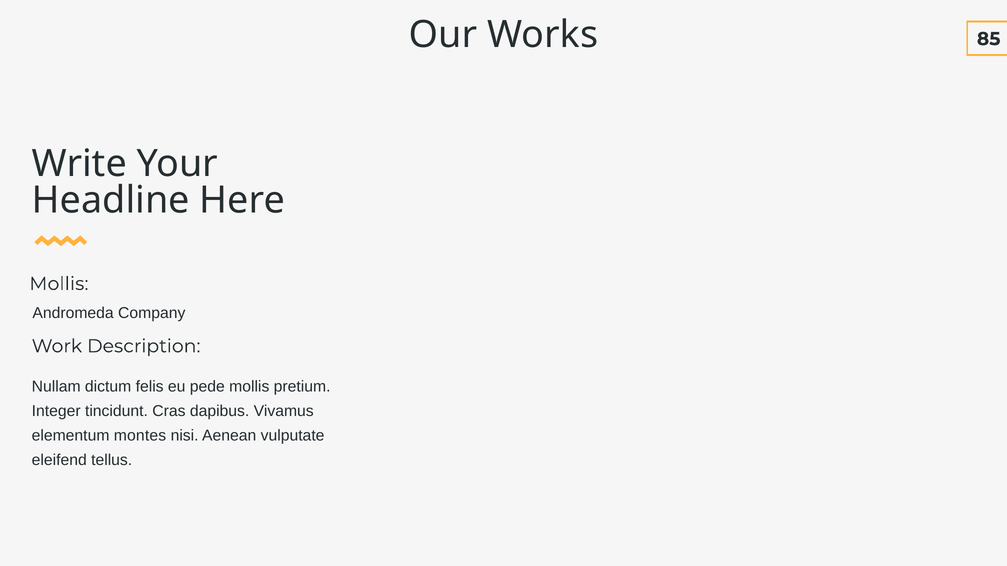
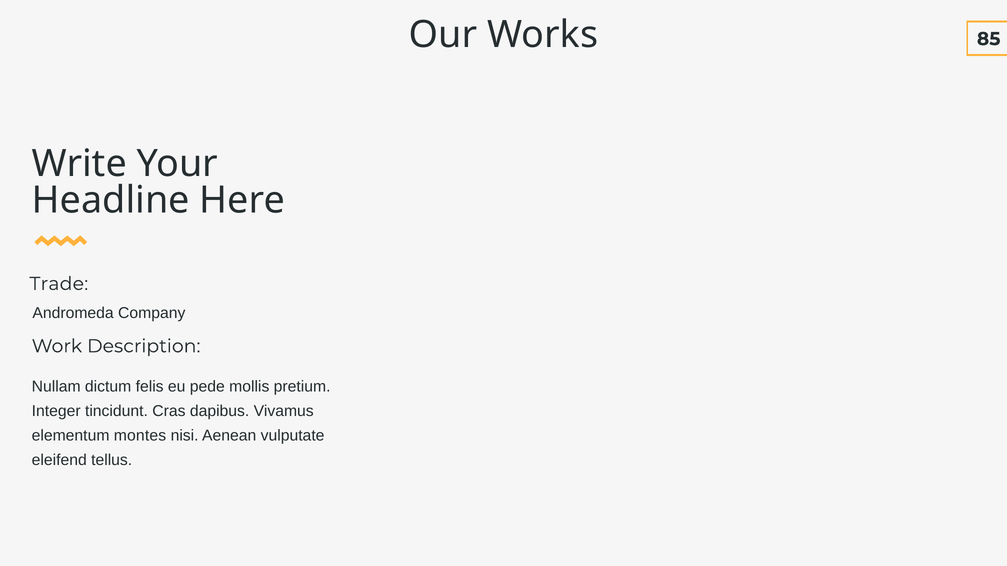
Mollis at (59, 284): Mollis -> Trade
